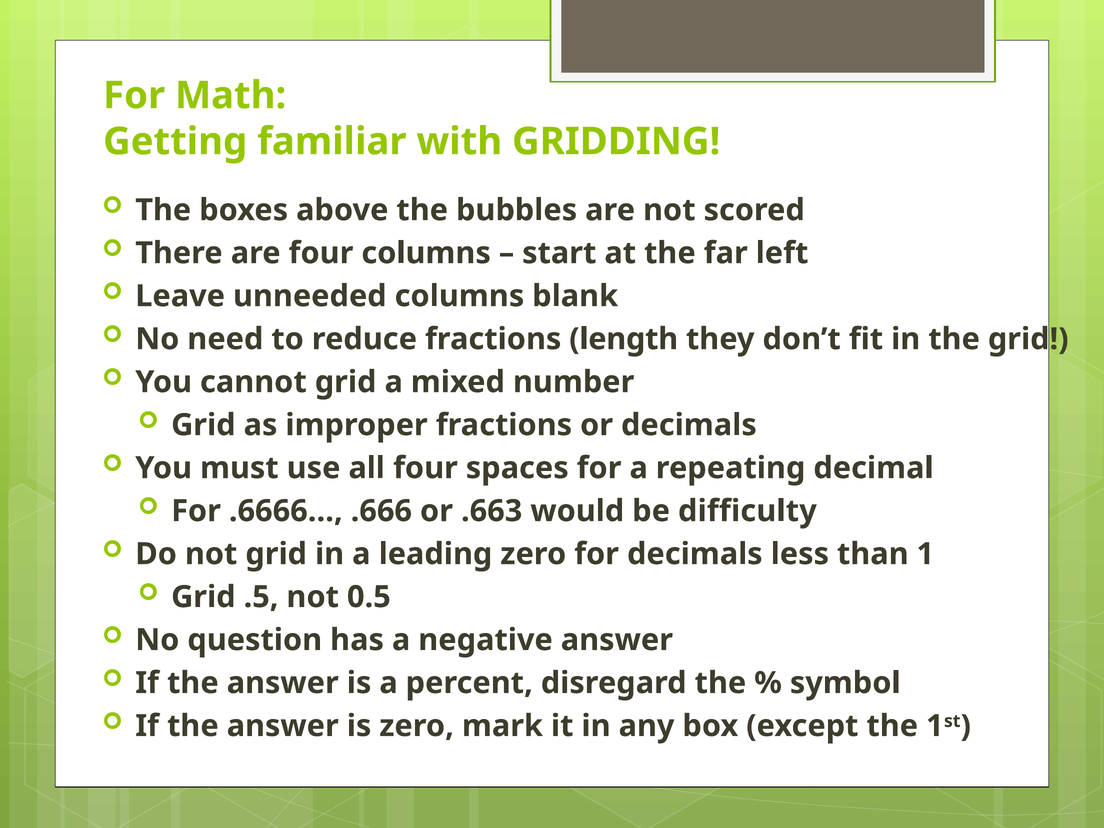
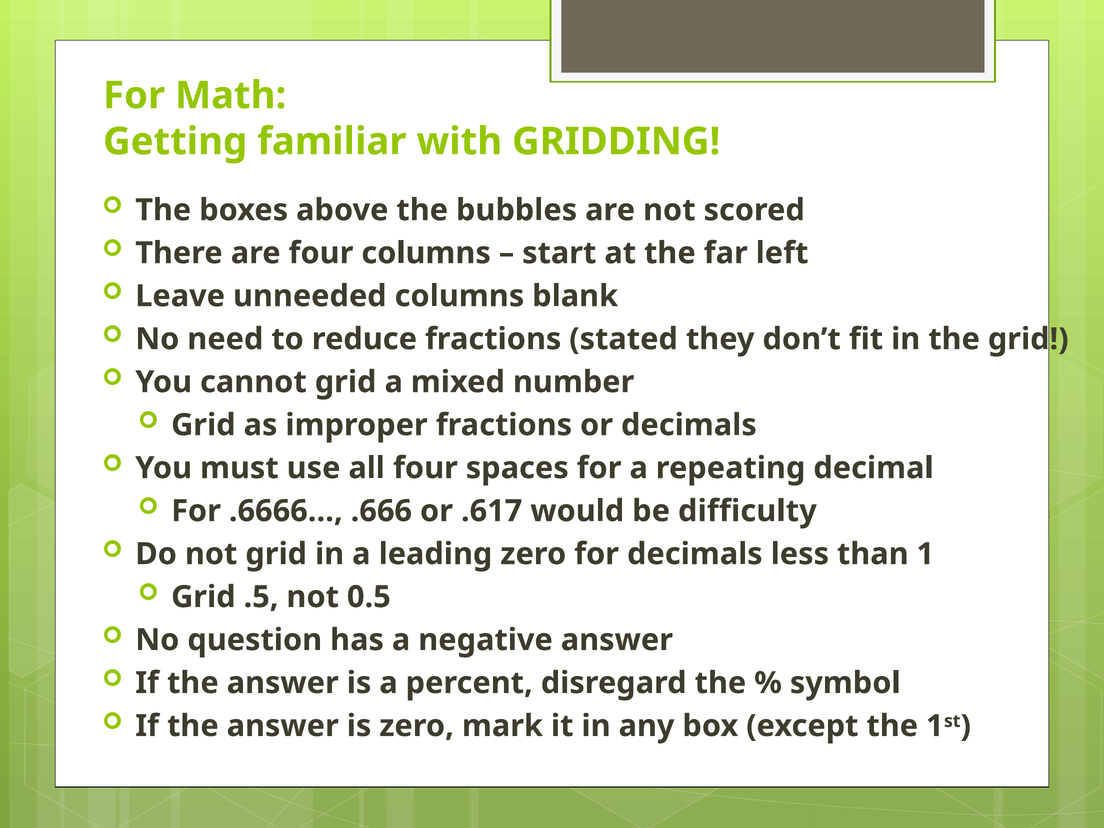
length: length -> stated
.663: .663 -> .617
